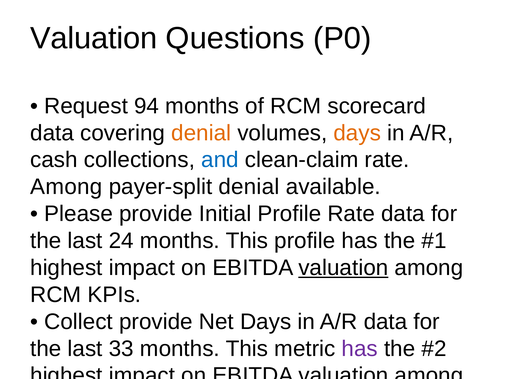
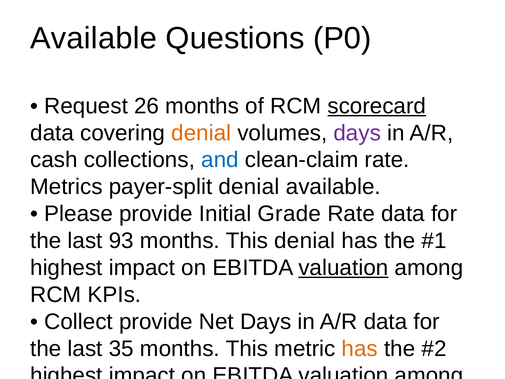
Valuation at (94, 38): Valuation -> Available
94: 94 -> 26
scorecard underline: none -> present
days at (357, 133) colour: orange -> purple
Among at (66, 187): Among -> Metrics
Initial Profile: Profile -> Grade
24: 24 -> 93
This profile: profile -> denial
33: 33 -> 35
has at (360, 348) colour: purple -> orange
